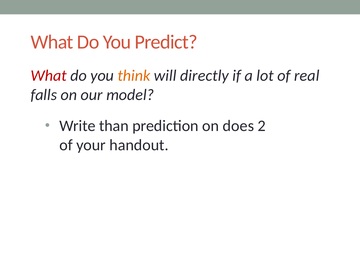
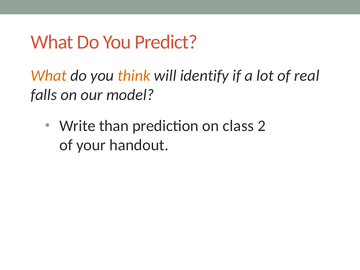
What at (49, 76) colour: red -> orange
directly: directly -> identify
does: does -> class
